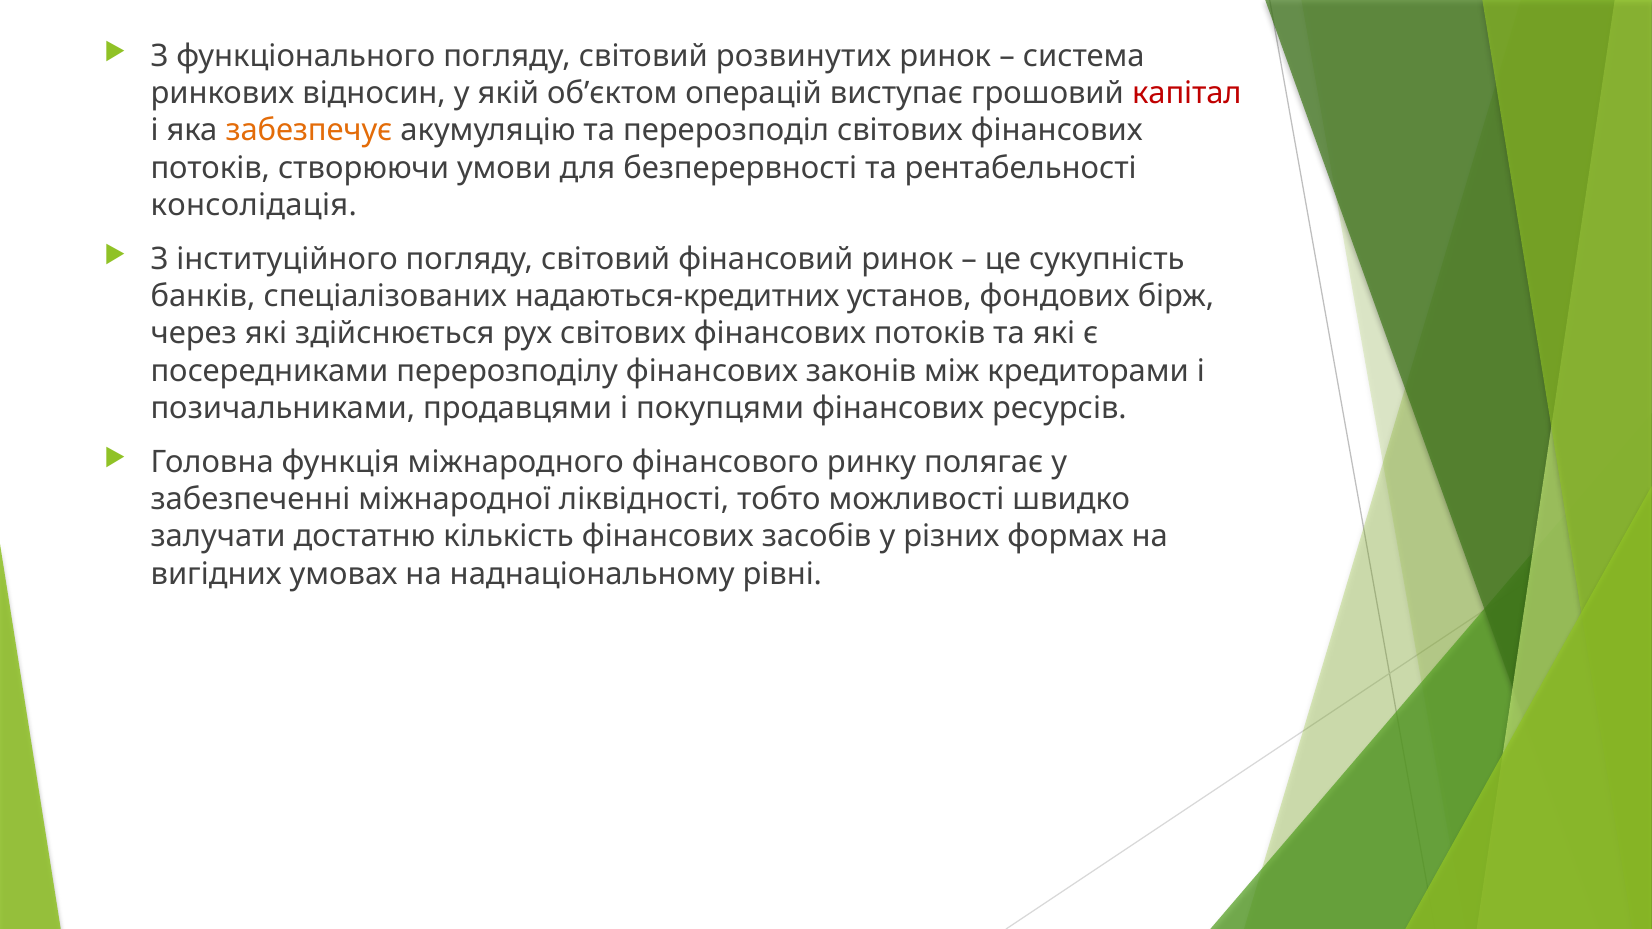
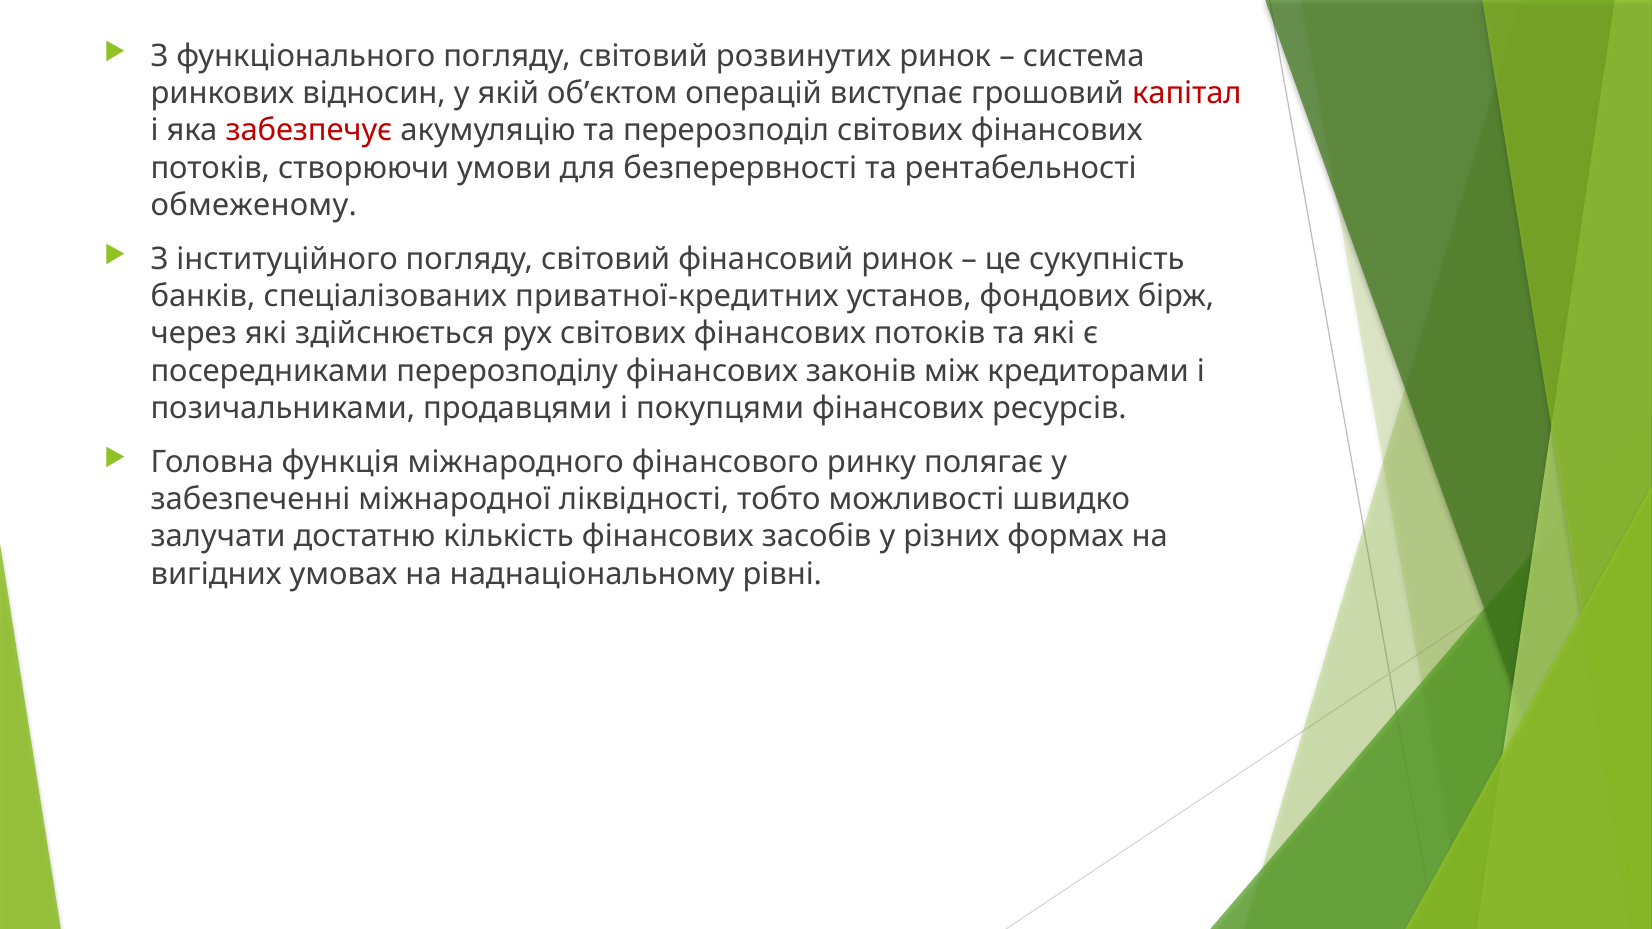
забезпечує colour: orange -> red
консолідація: консолідація -> обмеженому
надаються-кредитних: надаються-кредитних -> приватної-кредитних
